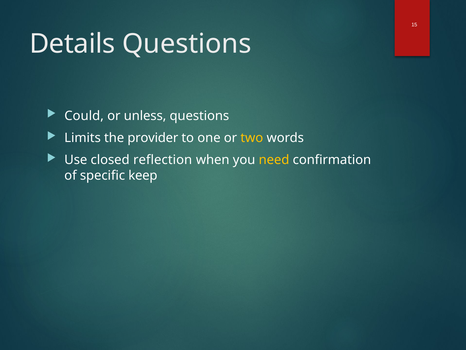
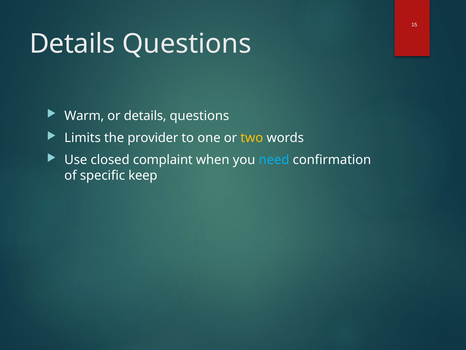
Could: Could -> Warm
or unless: unless -> details
reflection: reflection -> complaint
need colour: yellow -> light blue
